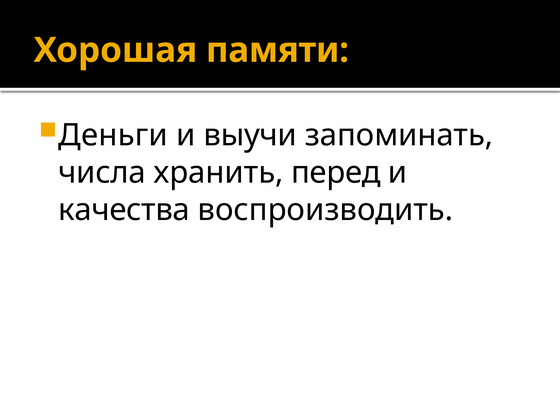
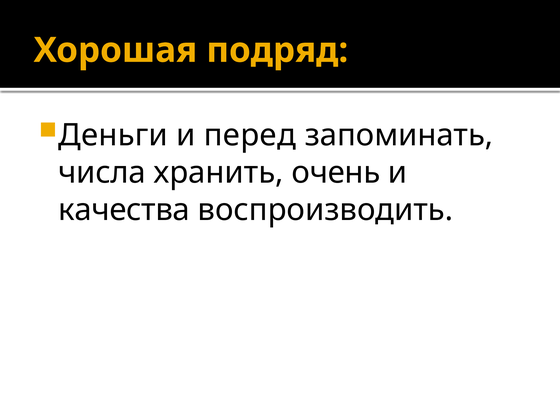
памяти: памяти -> подряд
выучи: выучи -> перед
перед: перед -> очень
